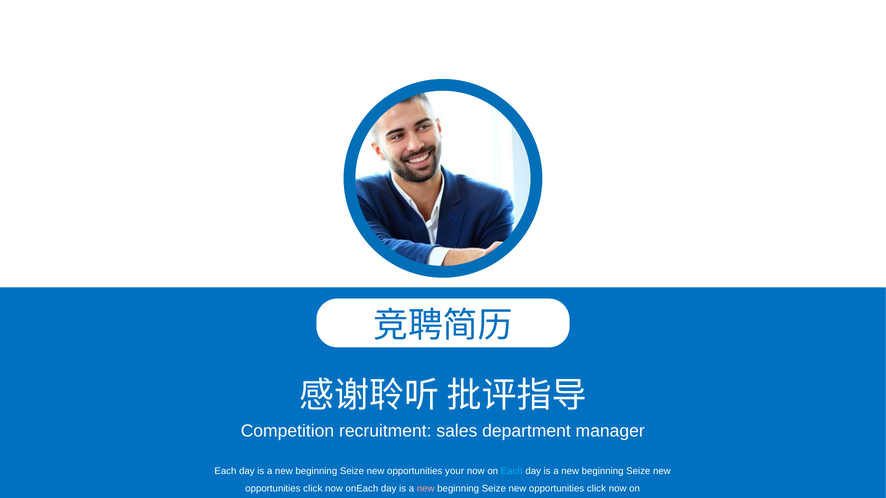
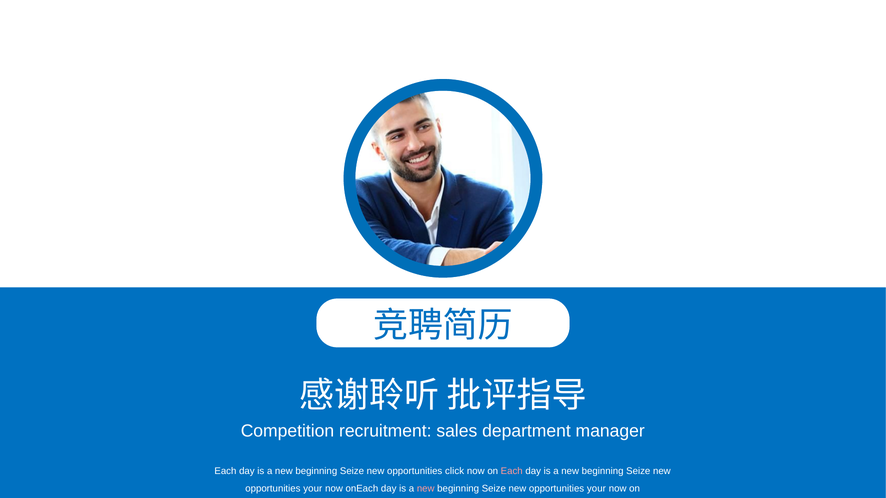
your: your -> click
Each at (512, 472) colour: light blue -> pink
click at (313, 489): click -> your
click at (596, 489): click -> your
